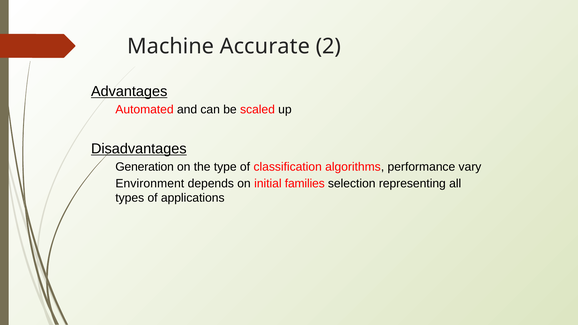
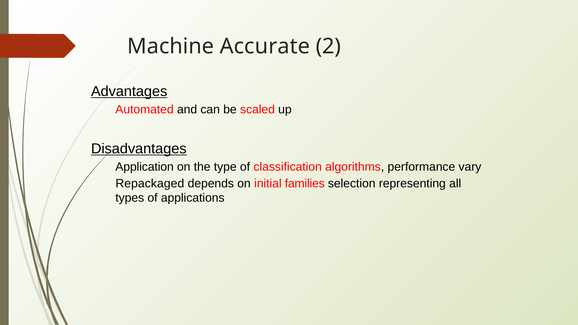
Generation: Generation -> Application
Environment: Environment -> Repackaged
